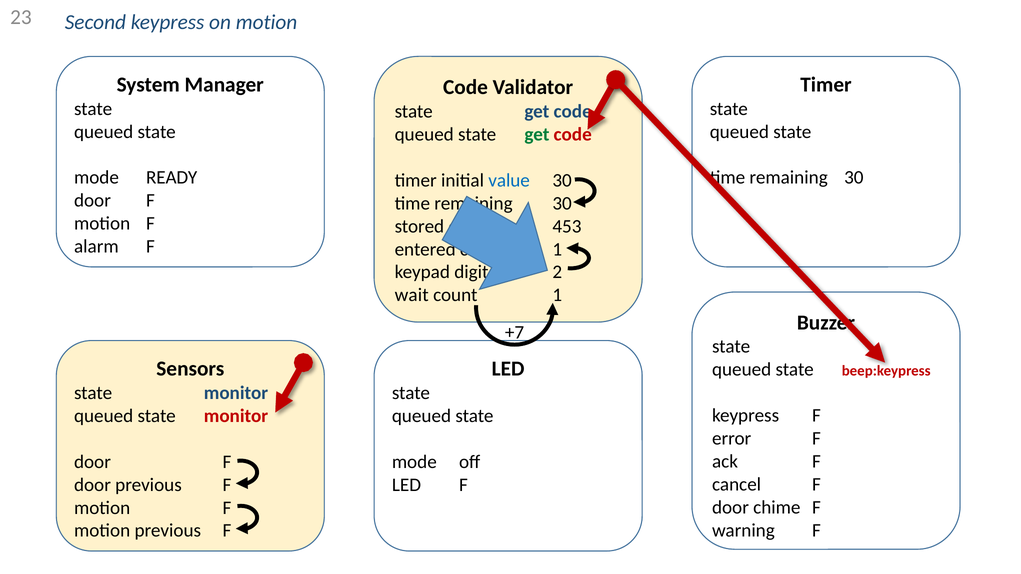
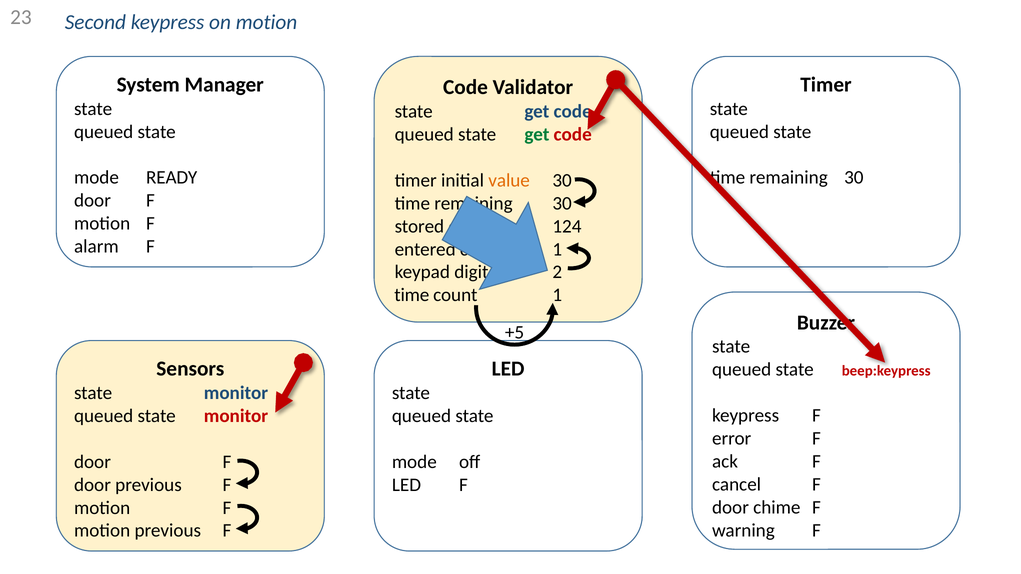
value colour: blue -> orange
453: 453 -> 124
wait at (412, 295): wait -> time
+7: +7 -> +5
